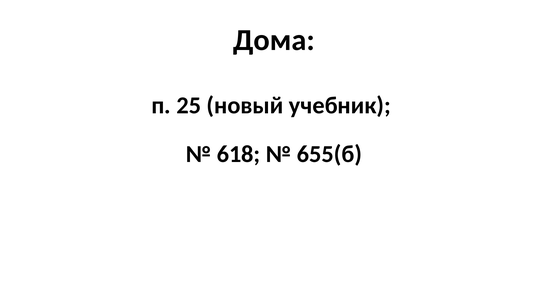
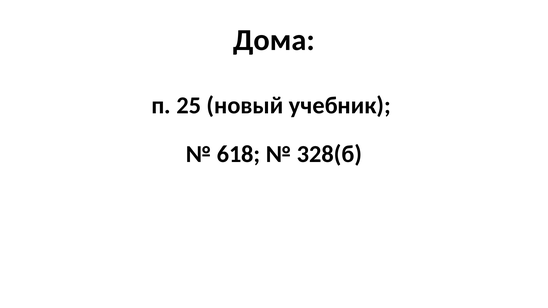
655(б: 655(б -> 328(б
